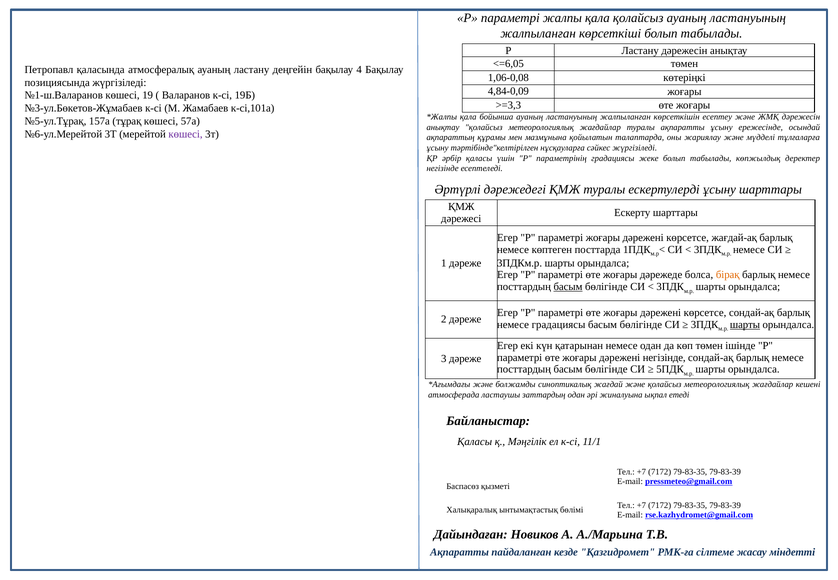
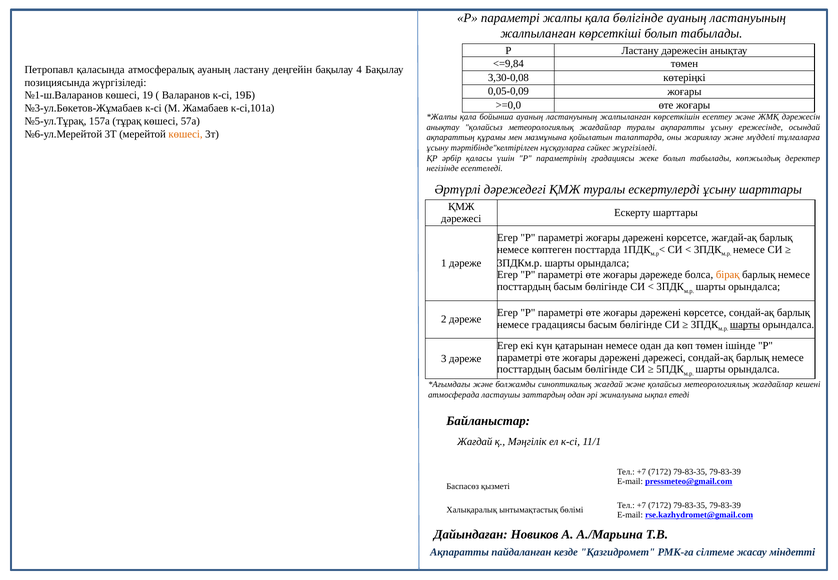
қала қолайсыз: қолайсыз -> бөлігінде
<=6,05: <=6,05 -> <=9,84
1,06-0,08: 1,06-0,08 -> 3,30-0,08
4,84-0,09: 4,84-0,09 -> 0,05-0,09
>=3,3: >=3,3 -> >=0,0
көшесі at (186, 134) colour: purple -> orange
басым at (568, 287) underline: present -> none
дәрежені негізінде: негізінде -> дәрежесі
Қаласы at (475, 442): Қаласы -> Жағдай
